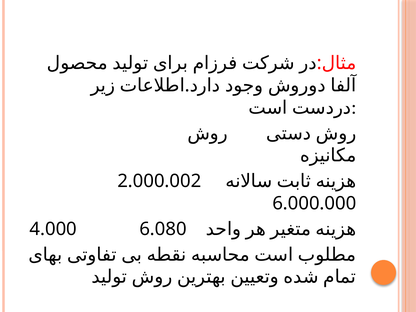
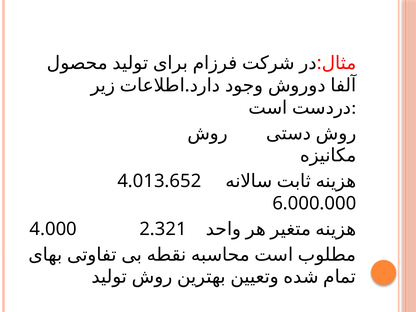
2.000.002: 2.000.002 -> 4.013.652
6.080: 6.080 -> 2.321
